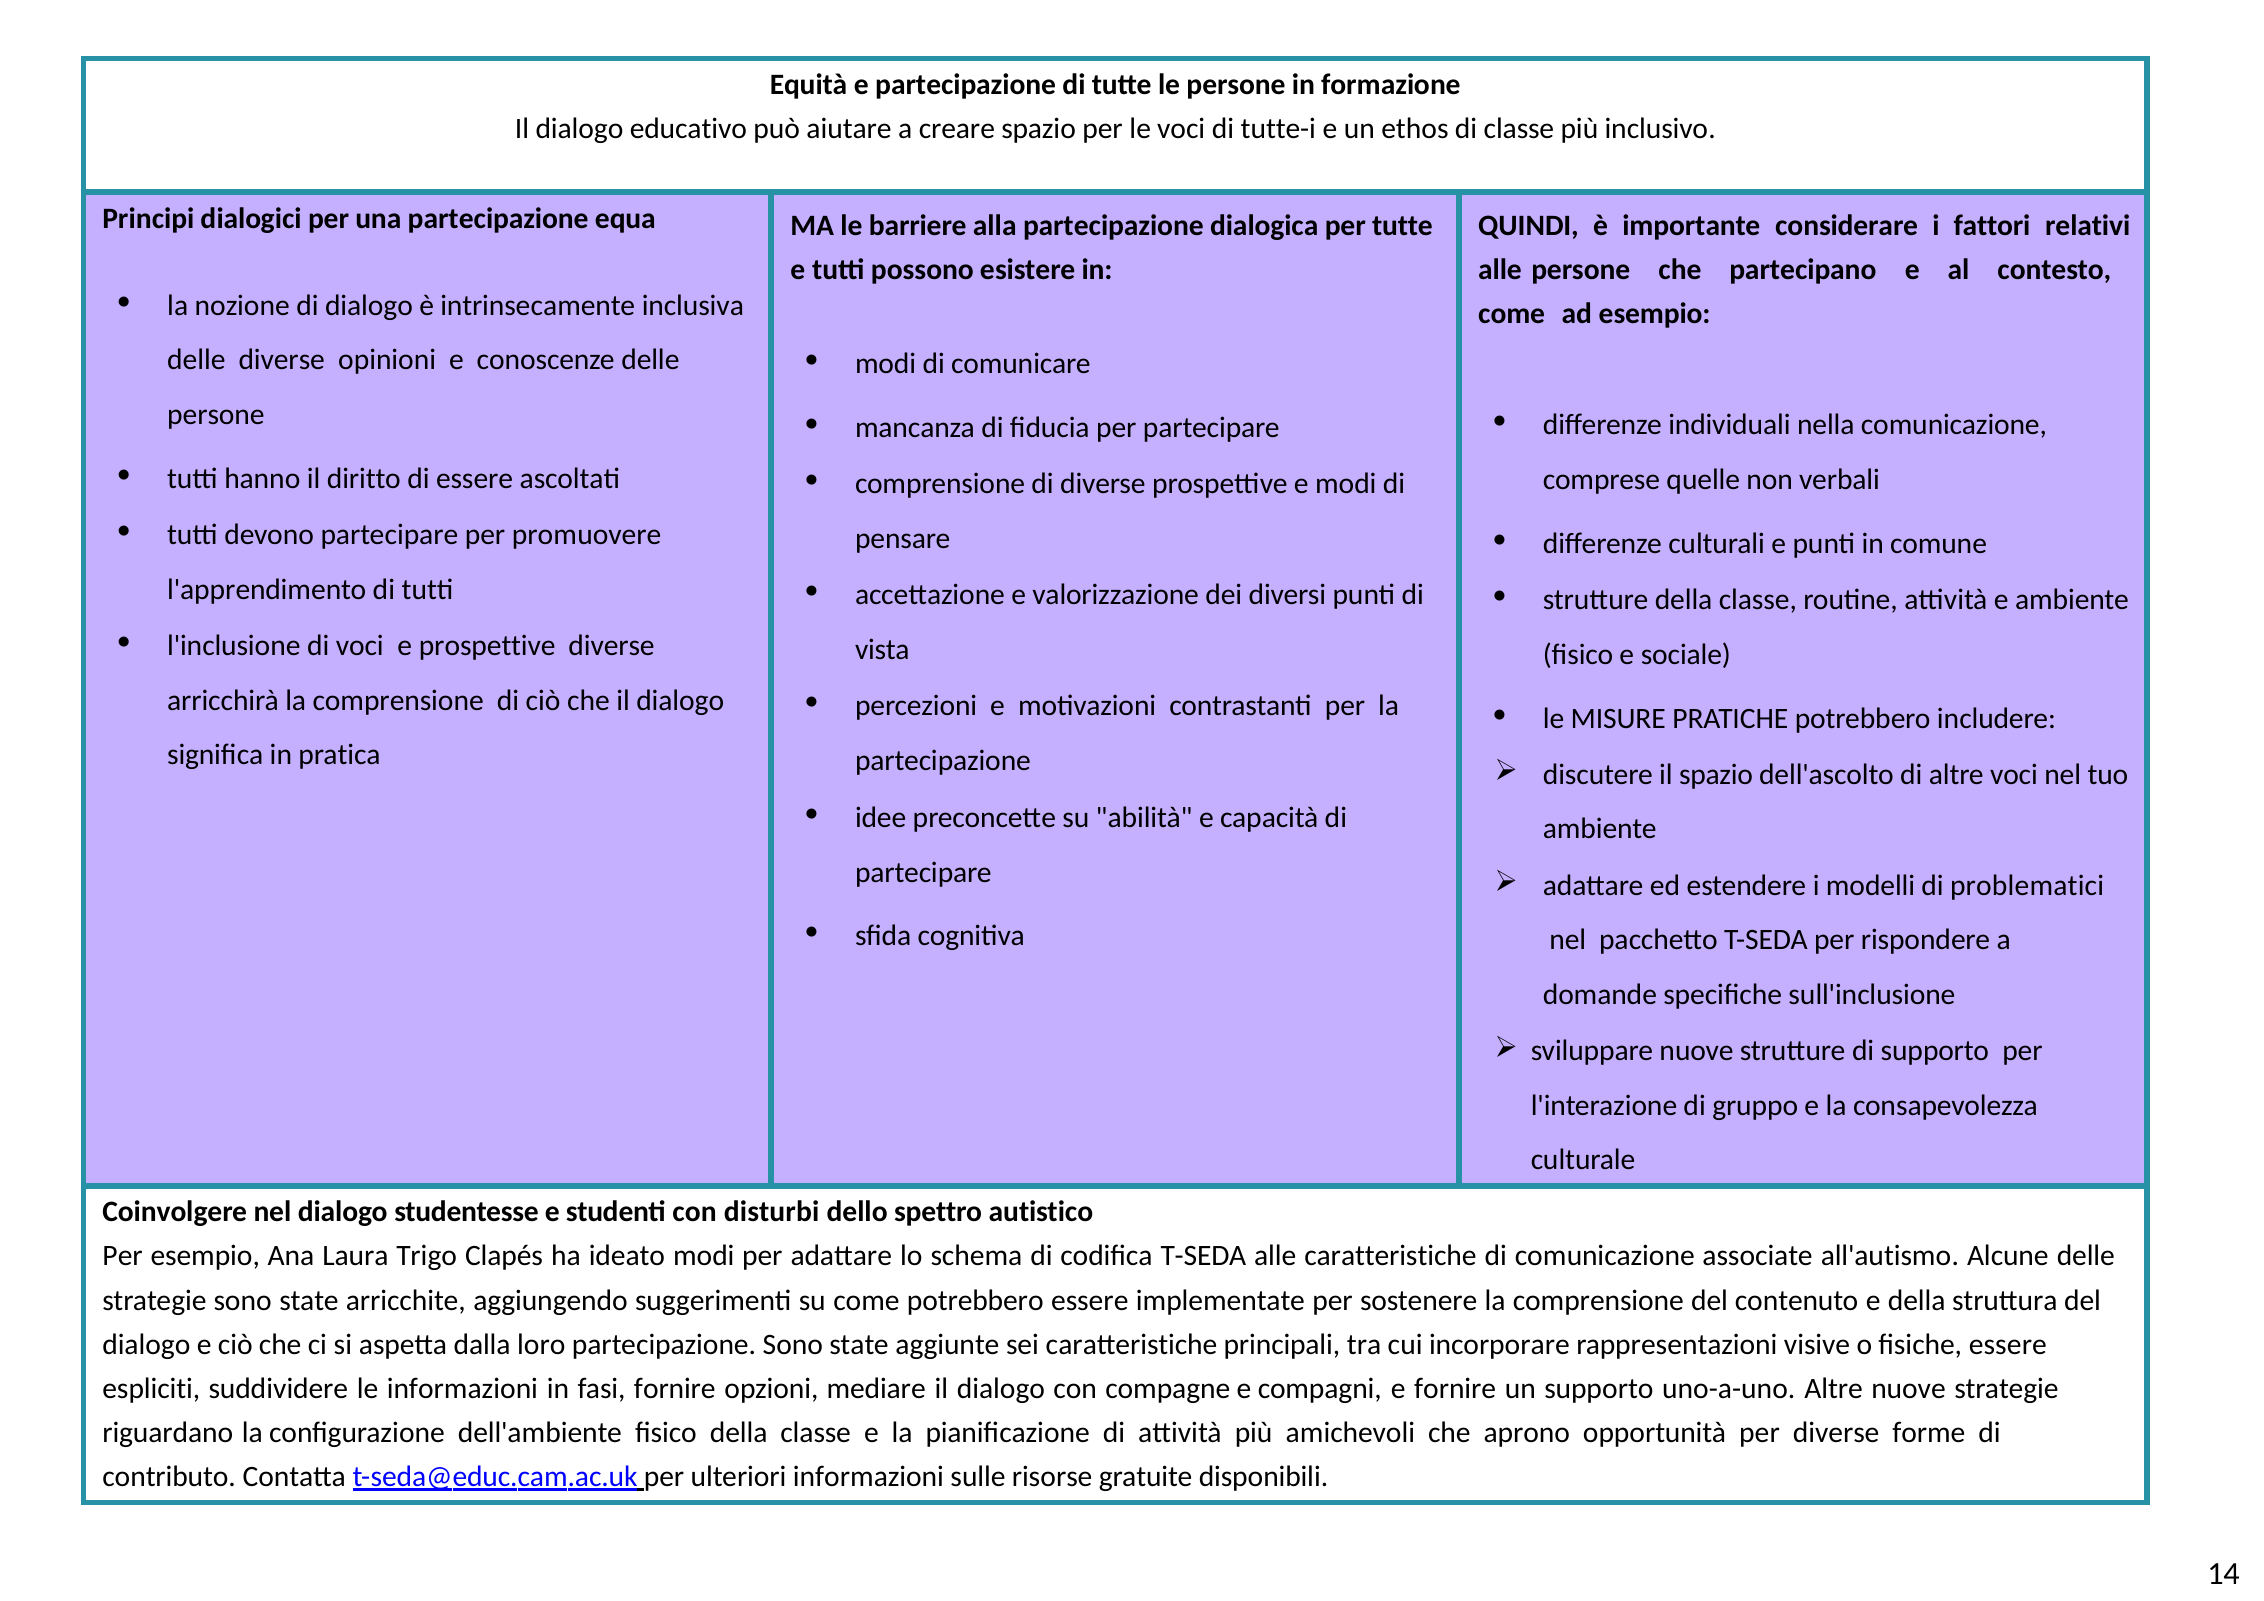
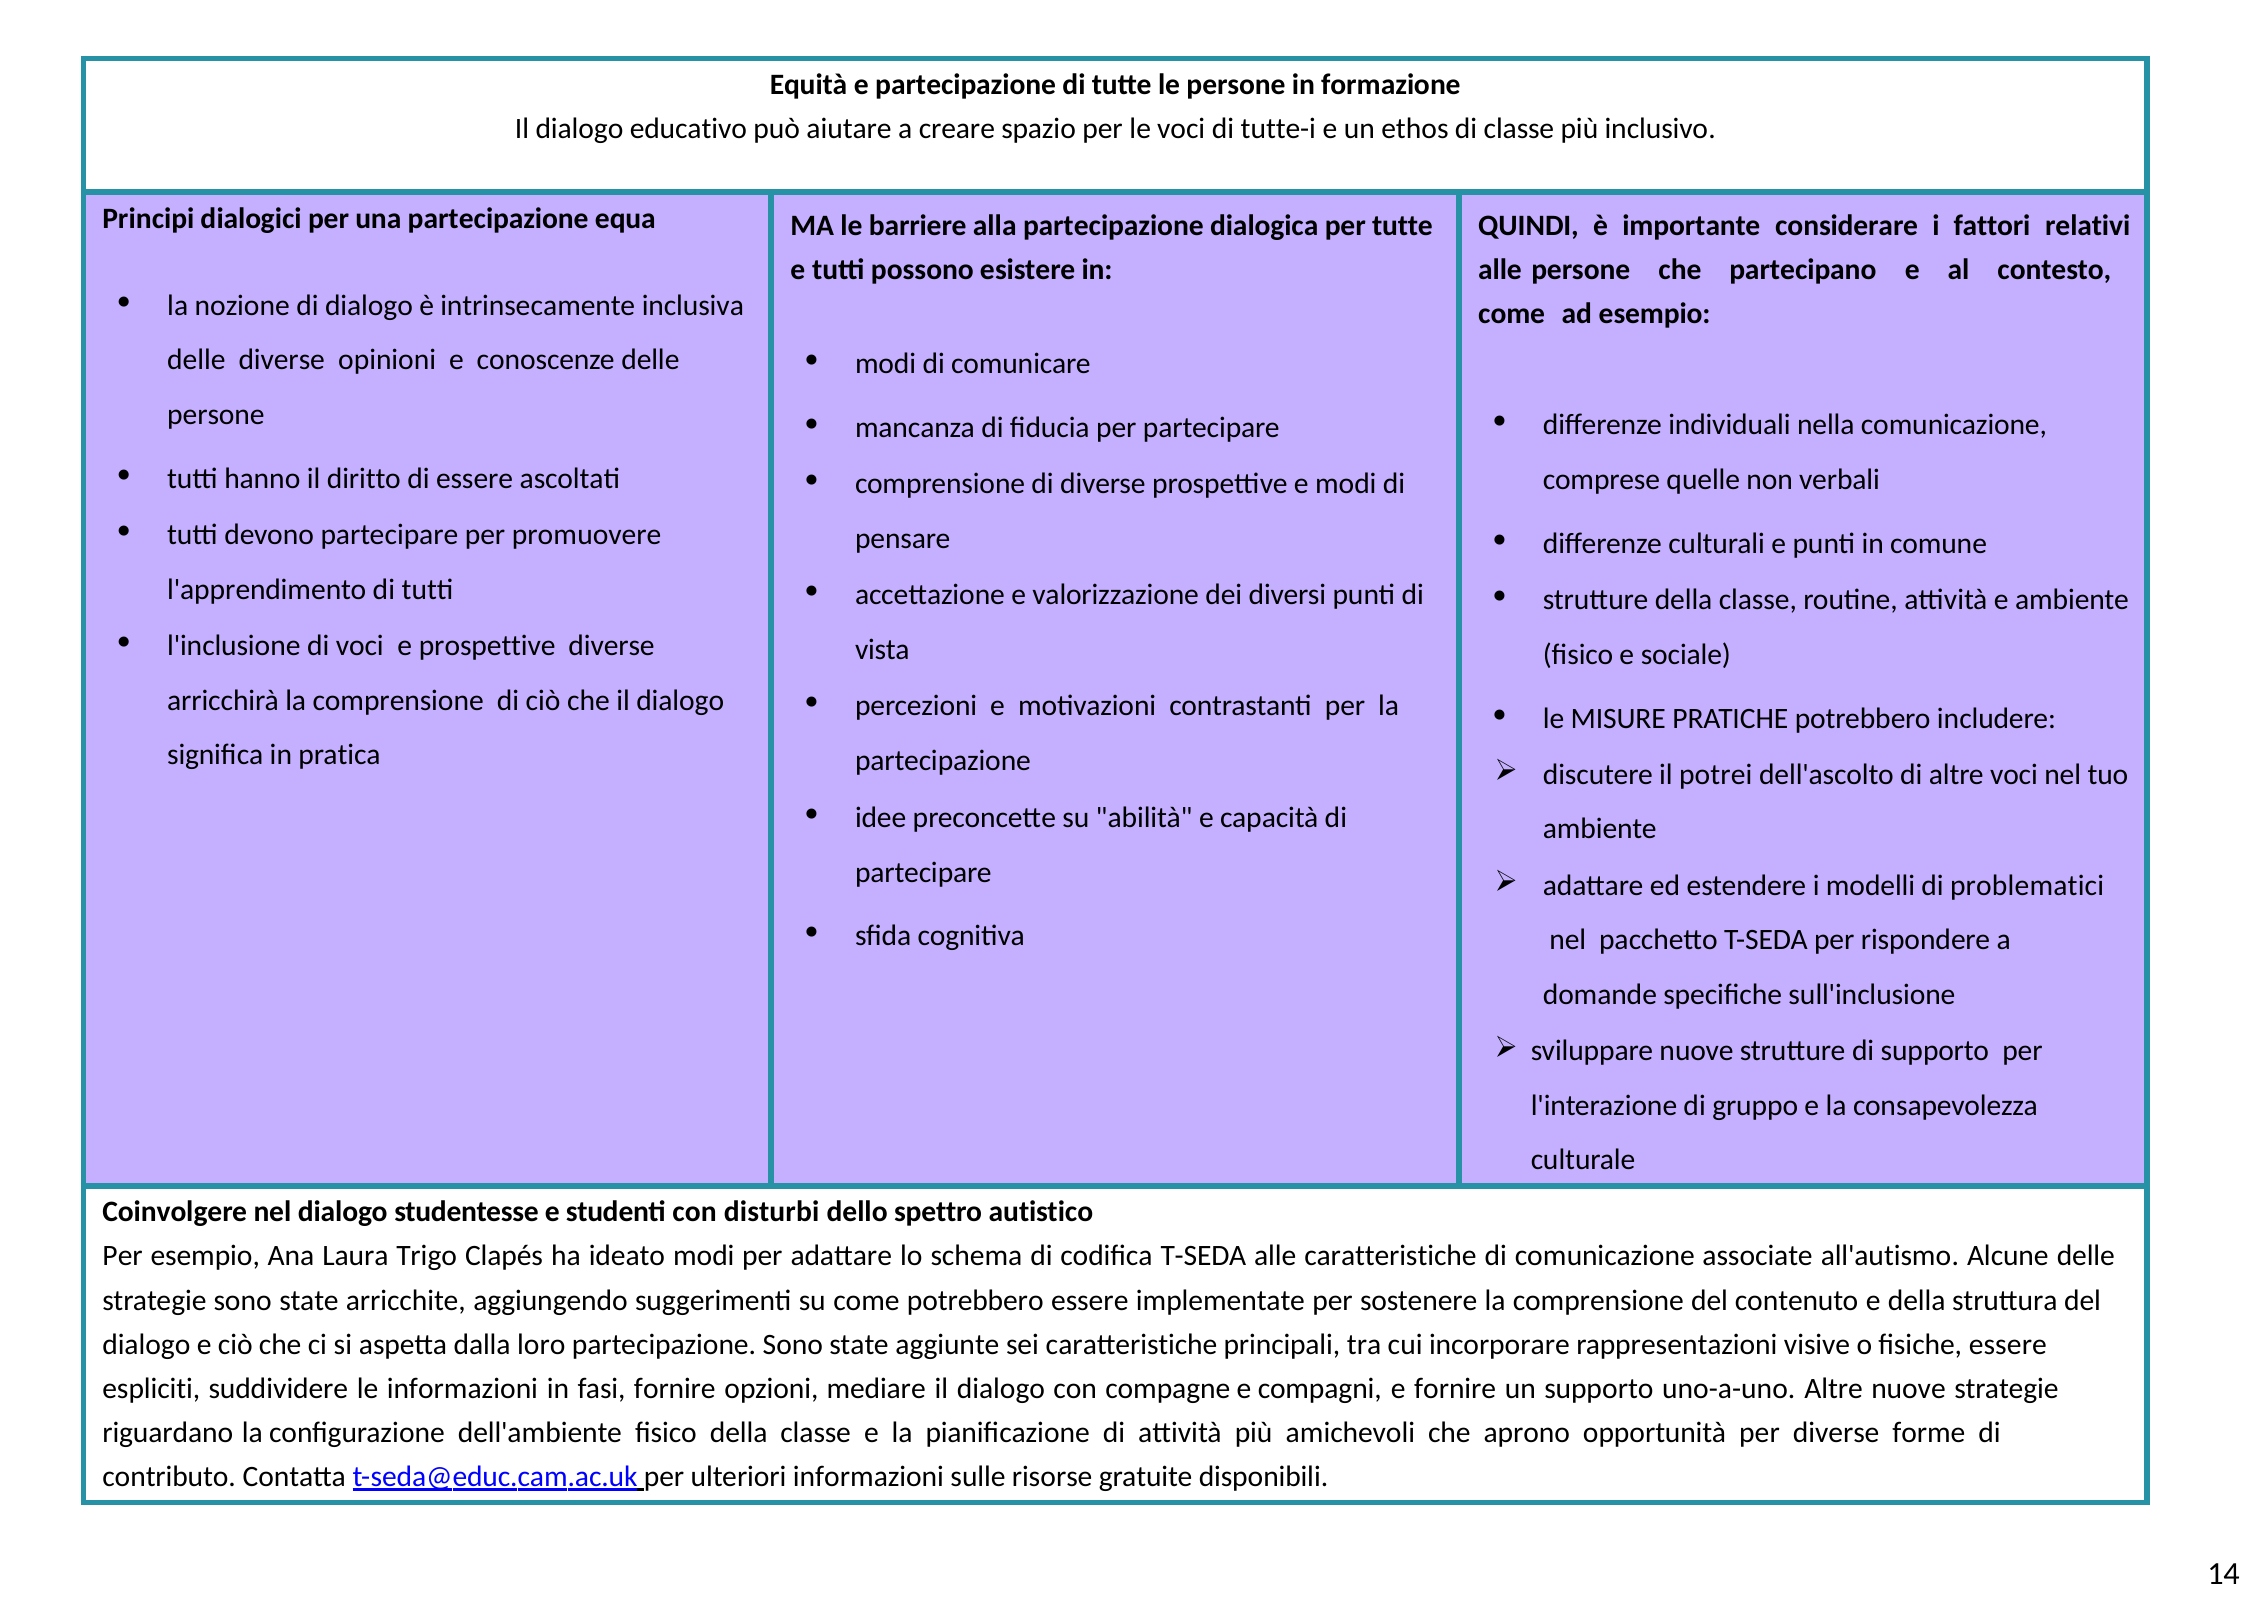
il spazio: spazio -> potrei
